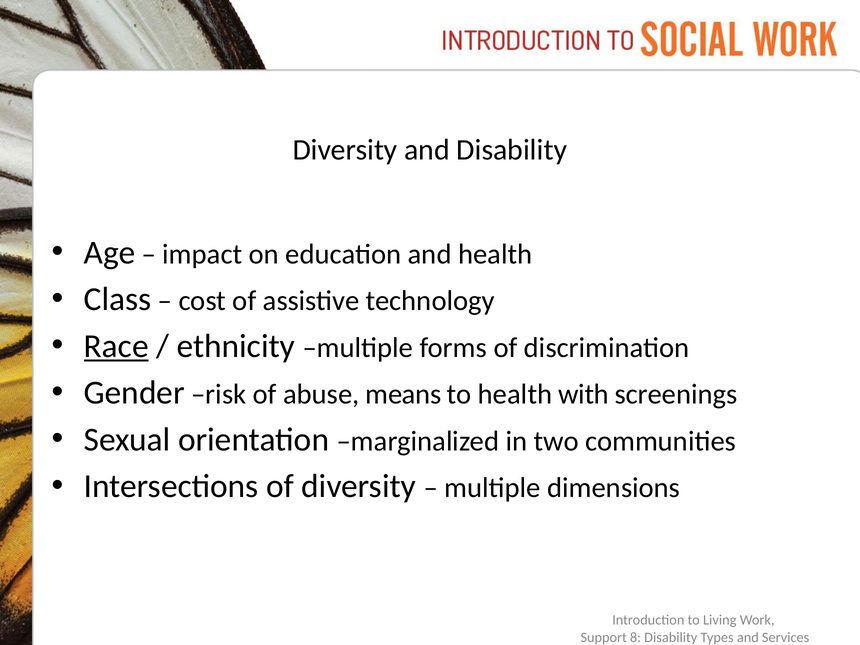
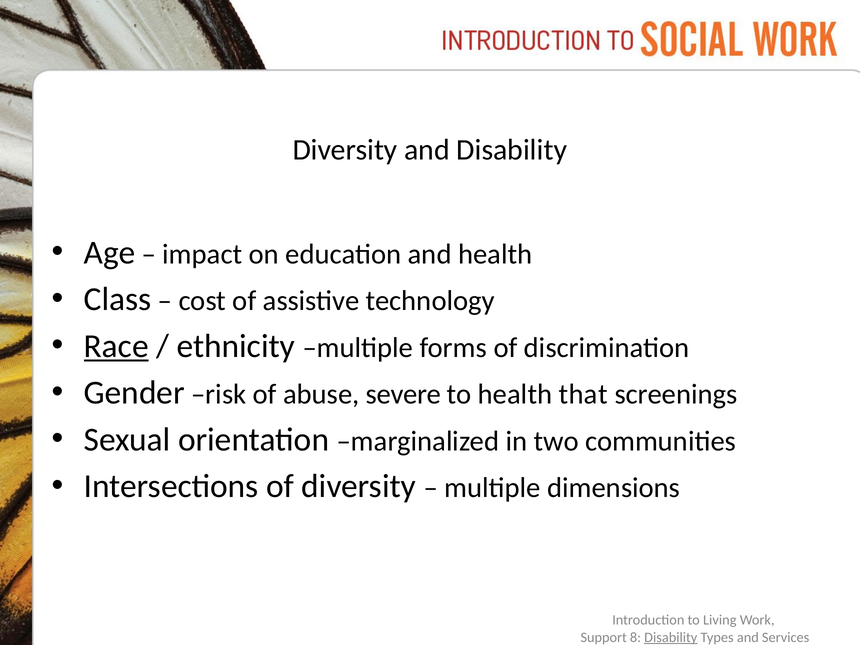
means: means -> severe
with: with -> that
Disability at (671, 637) underline: none -> present
